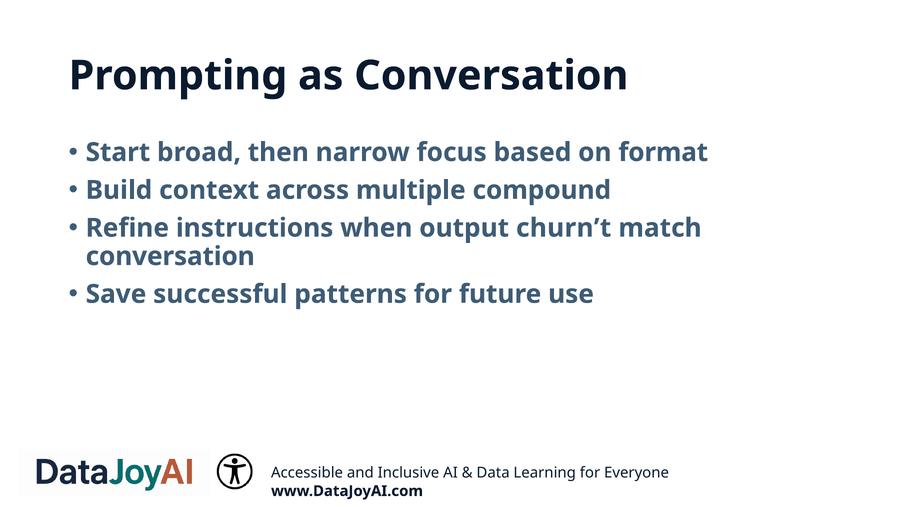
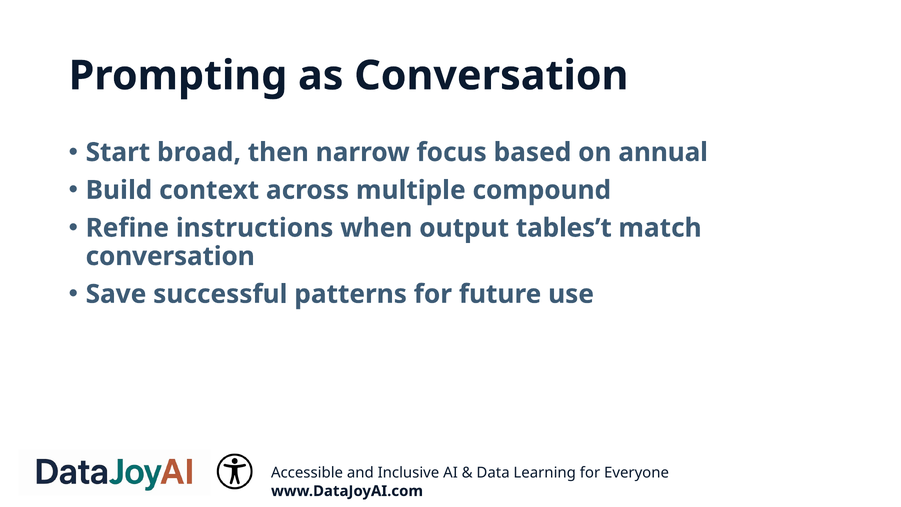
format: format -> annual
churn’t: churn’t -> tables’t
